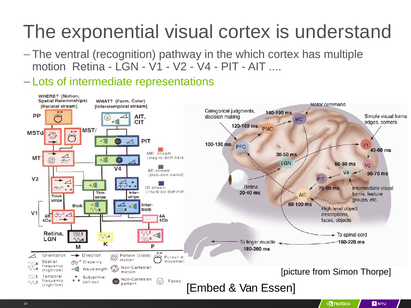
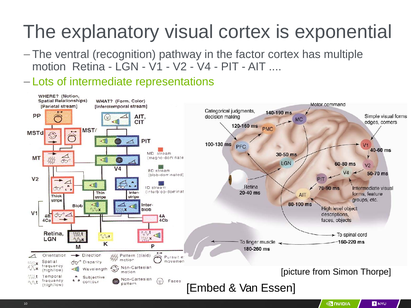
exponential: exponential -> explanatory
understand: understand -> exponential
which: which -> factor
